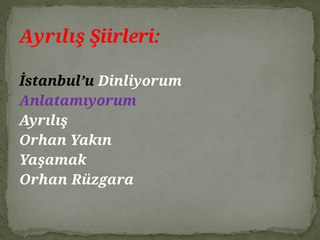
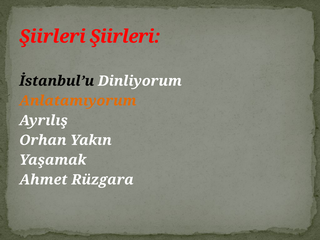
Ayrılış at (52, 37): Ayrılış -> Şiirleri
Anlatamıyorum colour: purple -> orange
Orhan at (43, 180): Orhan -> Ahmet
